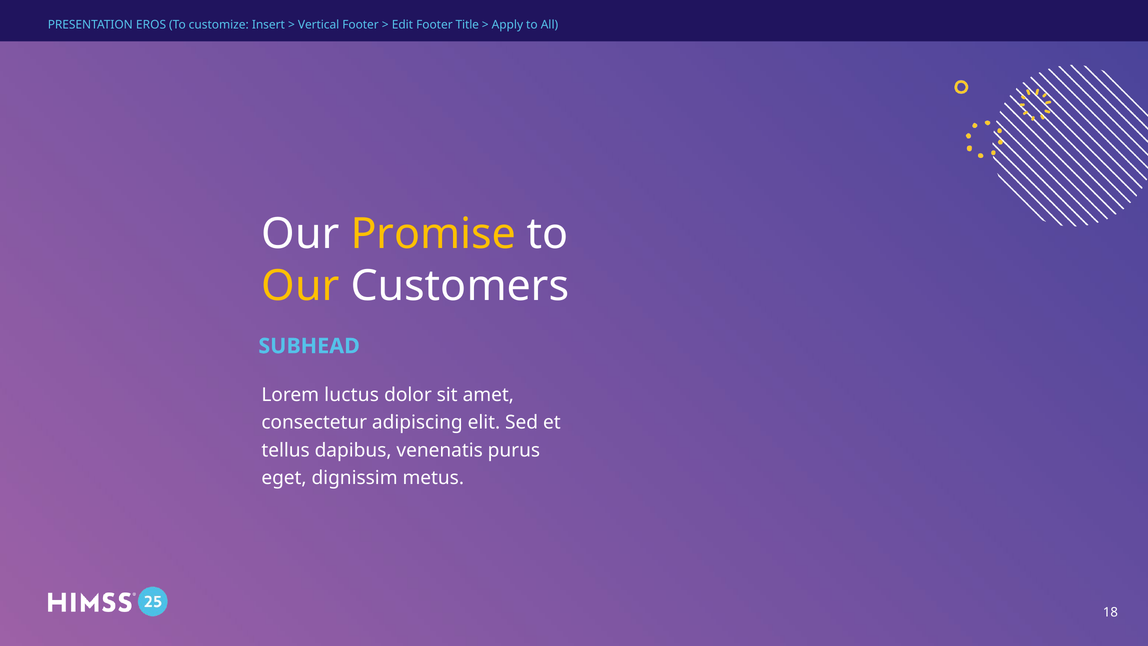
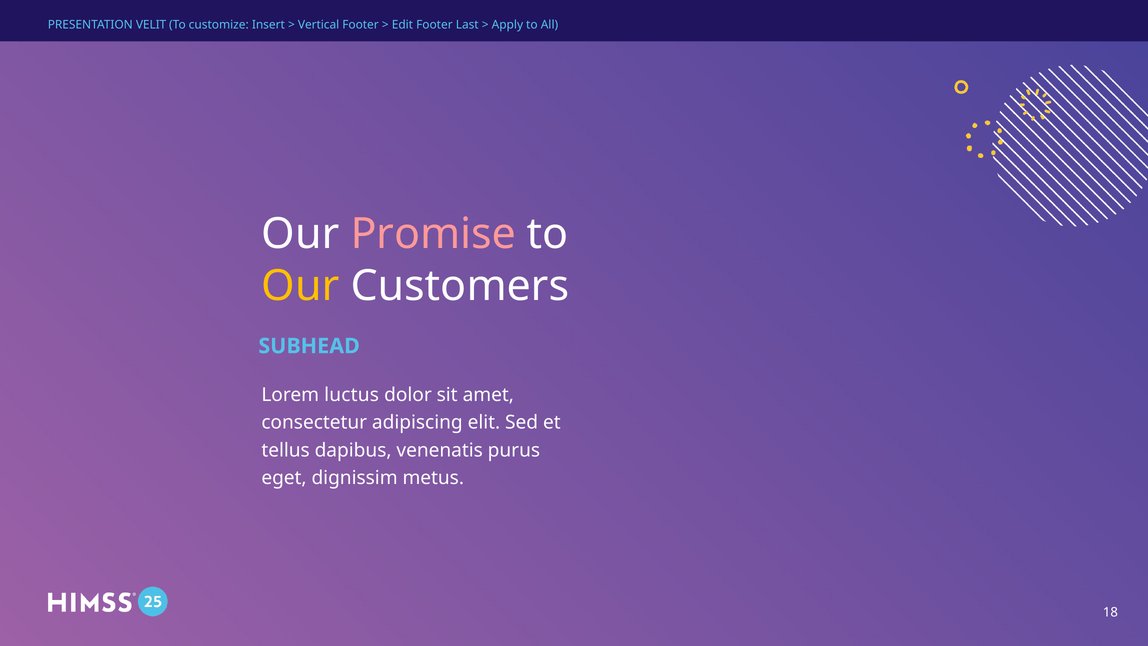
EROS: EROS -> VELIT
Title: Title -> Last
Promise colour: yellow -> pink
